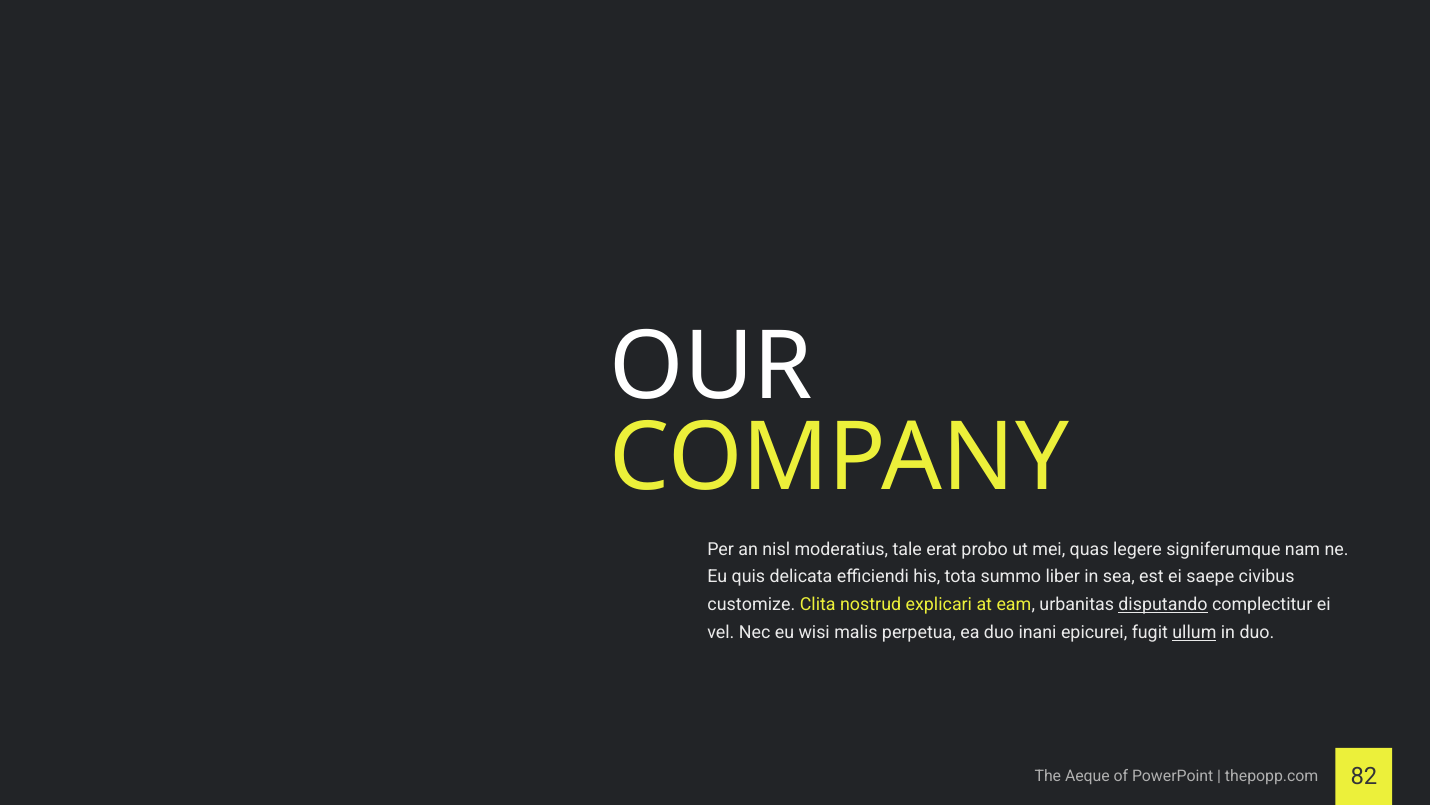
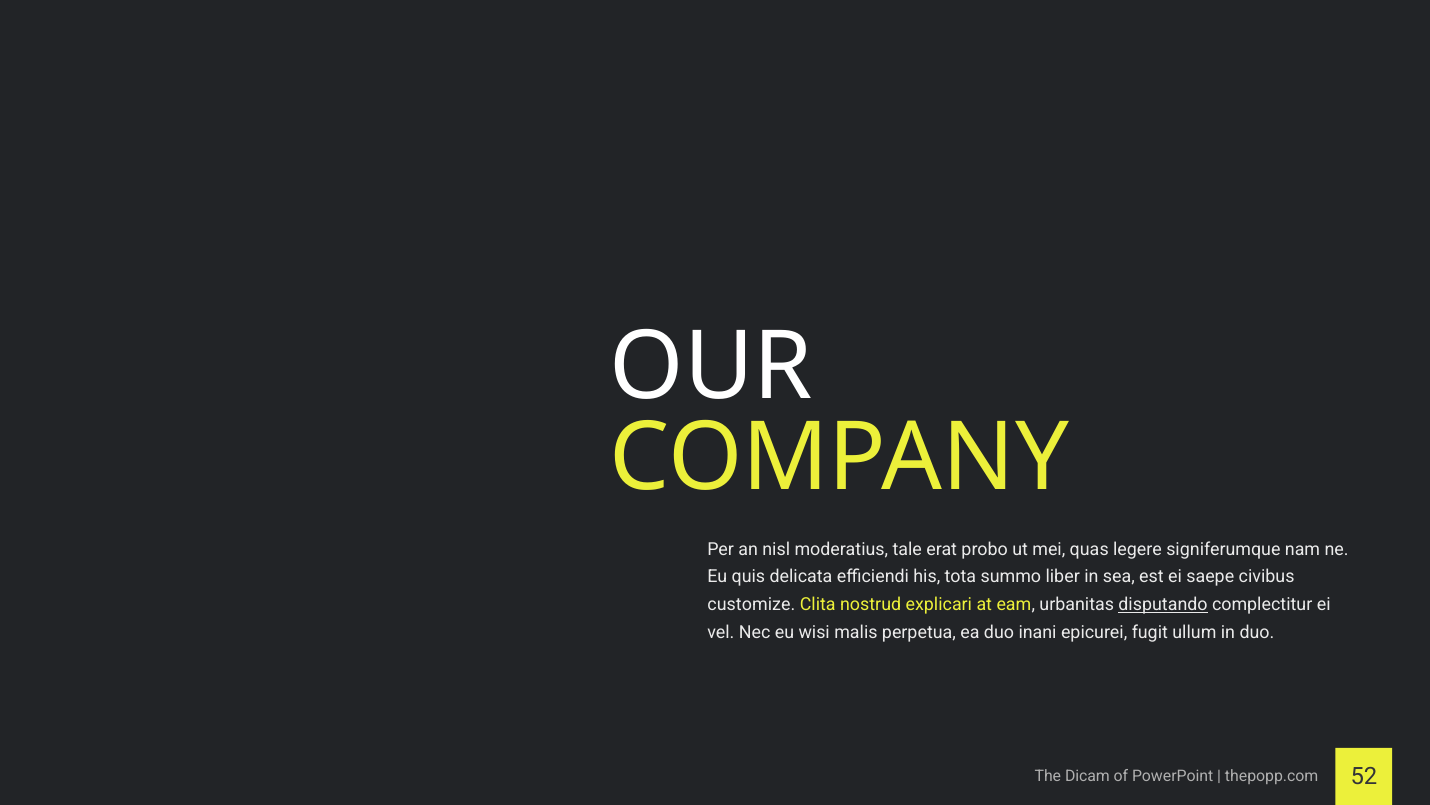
ullum underline: present -> none
Aeque: Aeque -> Dicam
82: 82 -> 52
